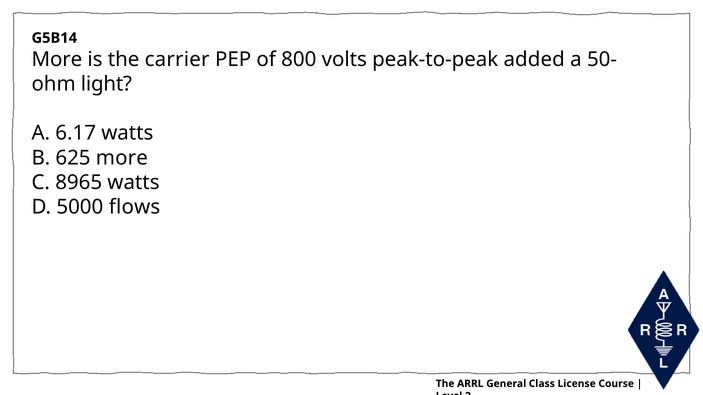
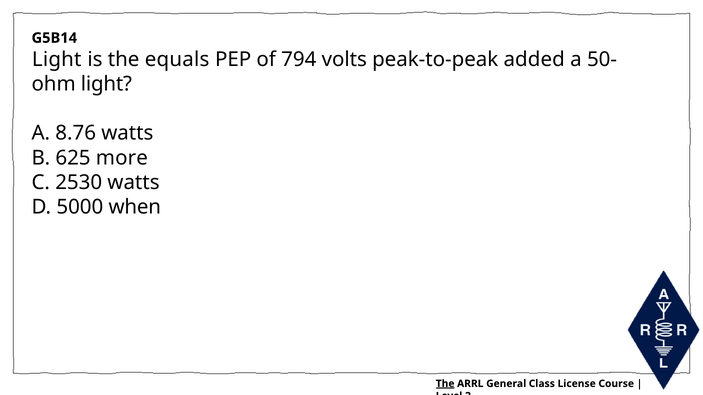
More at (57, 59): More -> Light
carrier: carrier -> equals
800: 800 -> 794
6.17: 6.17 -> 8.76
8965: 8965 -> 2530
flows: flows -> when
The at (445, 384) underline: none -> present
